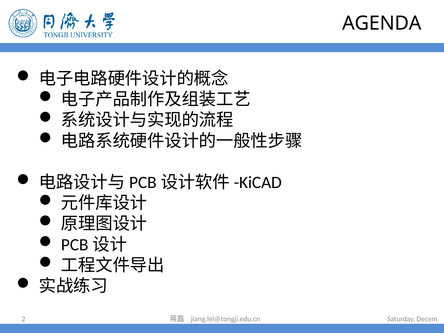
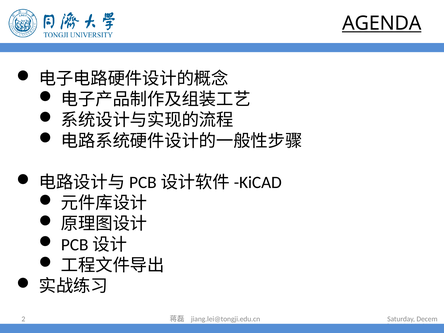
AGENDA underline: none -> present
